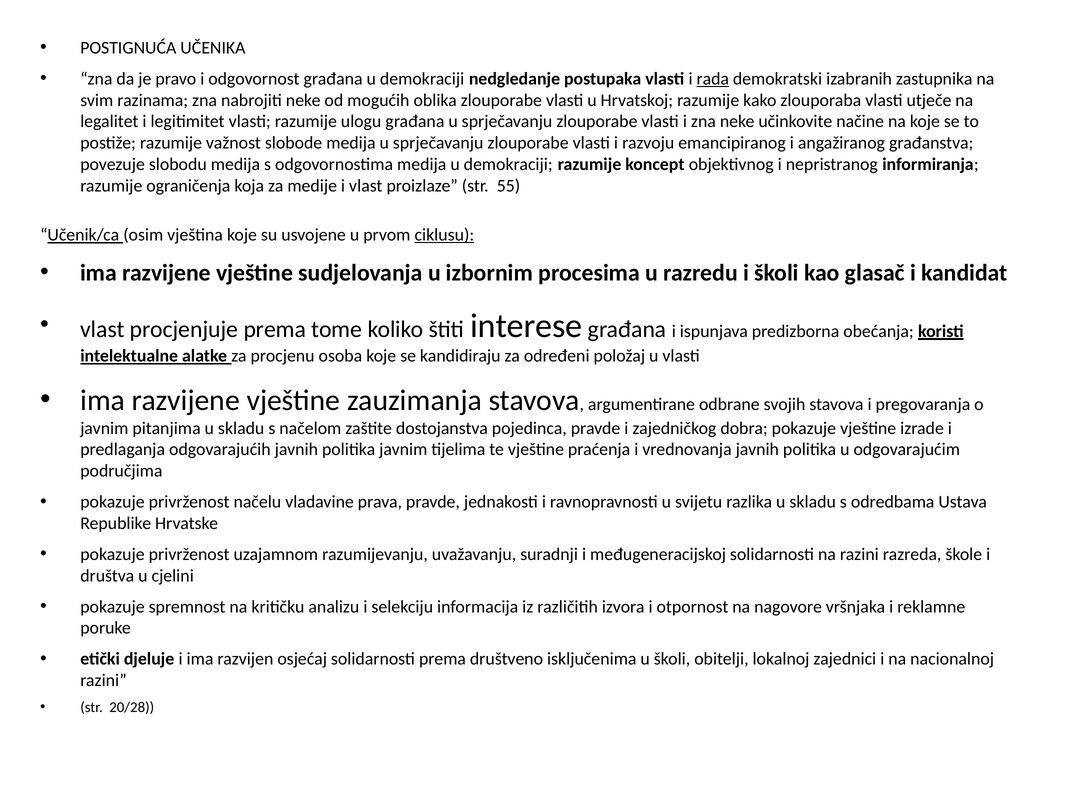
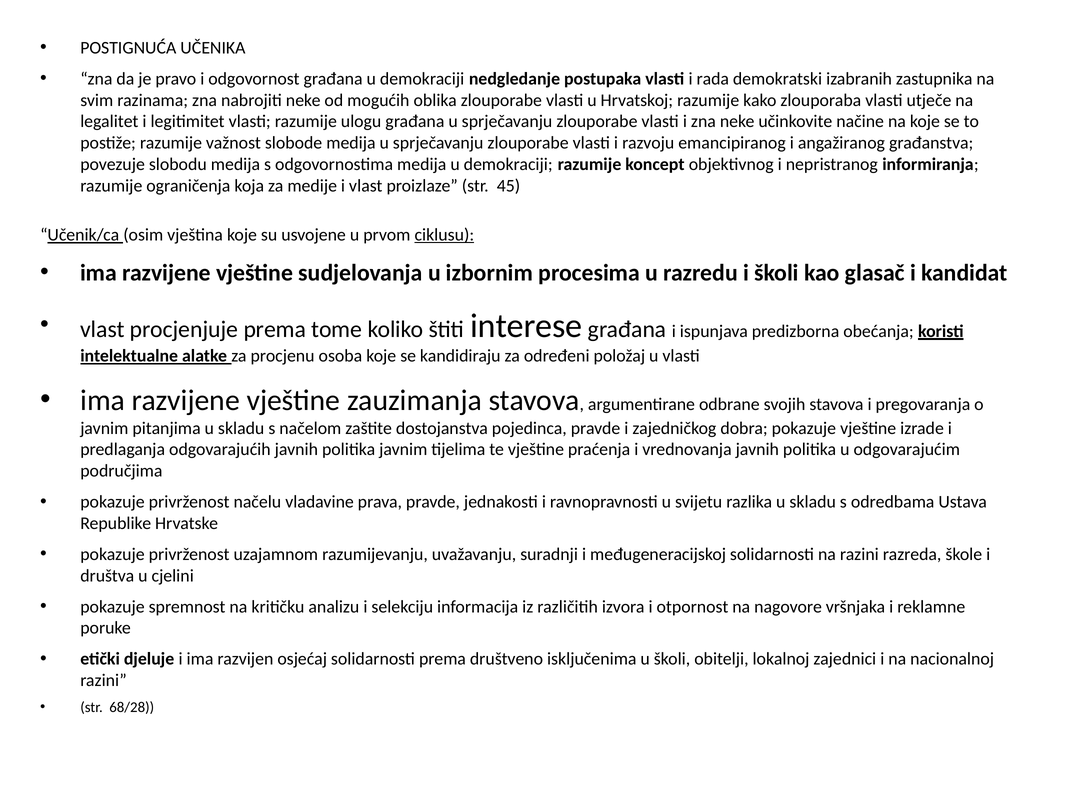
rada underline: present -> none
55: 55 -> 45
20/28: 20/28 -> 68/28
